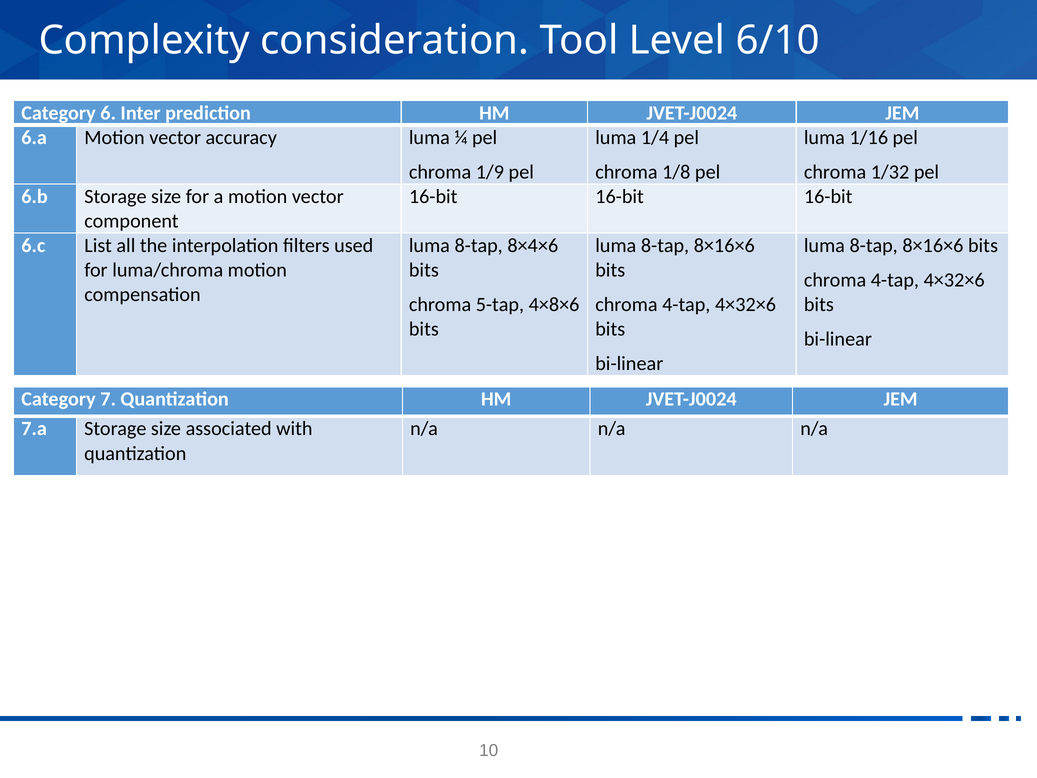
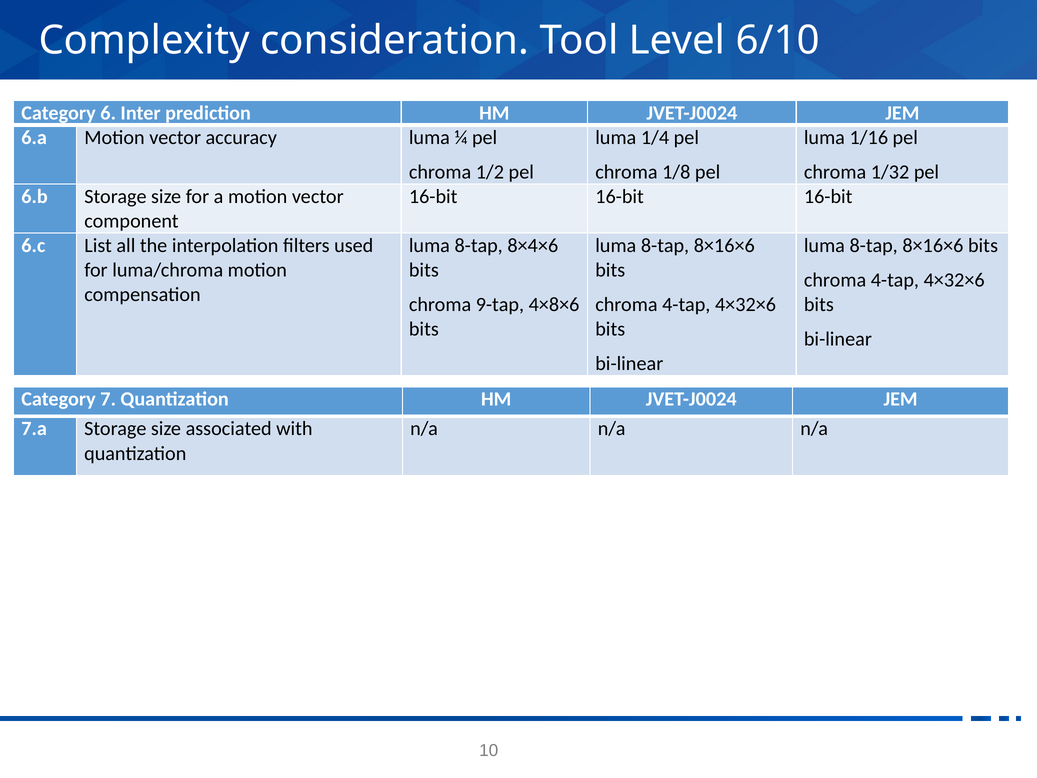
1/9: 1/9 -> 1/2
5-tap: 5-tap -> 9-tap
